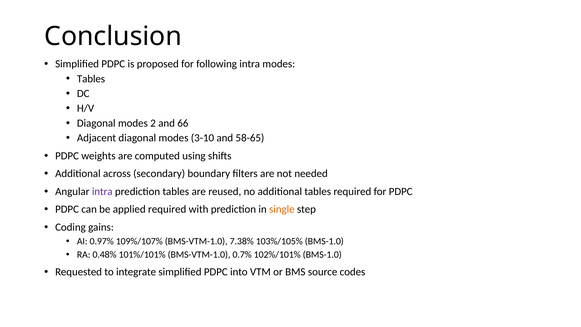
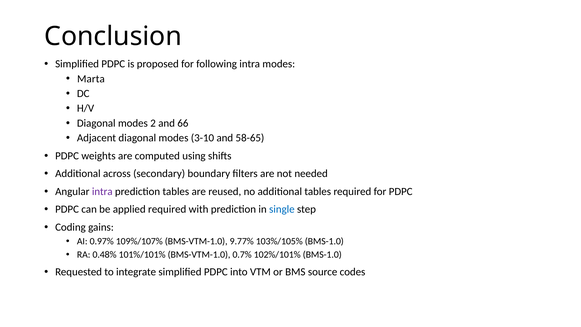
Tables at (91, 79): Tables -> Marta
single colour: orange -> blue
7.38%: 7.38% -> 9.77%
